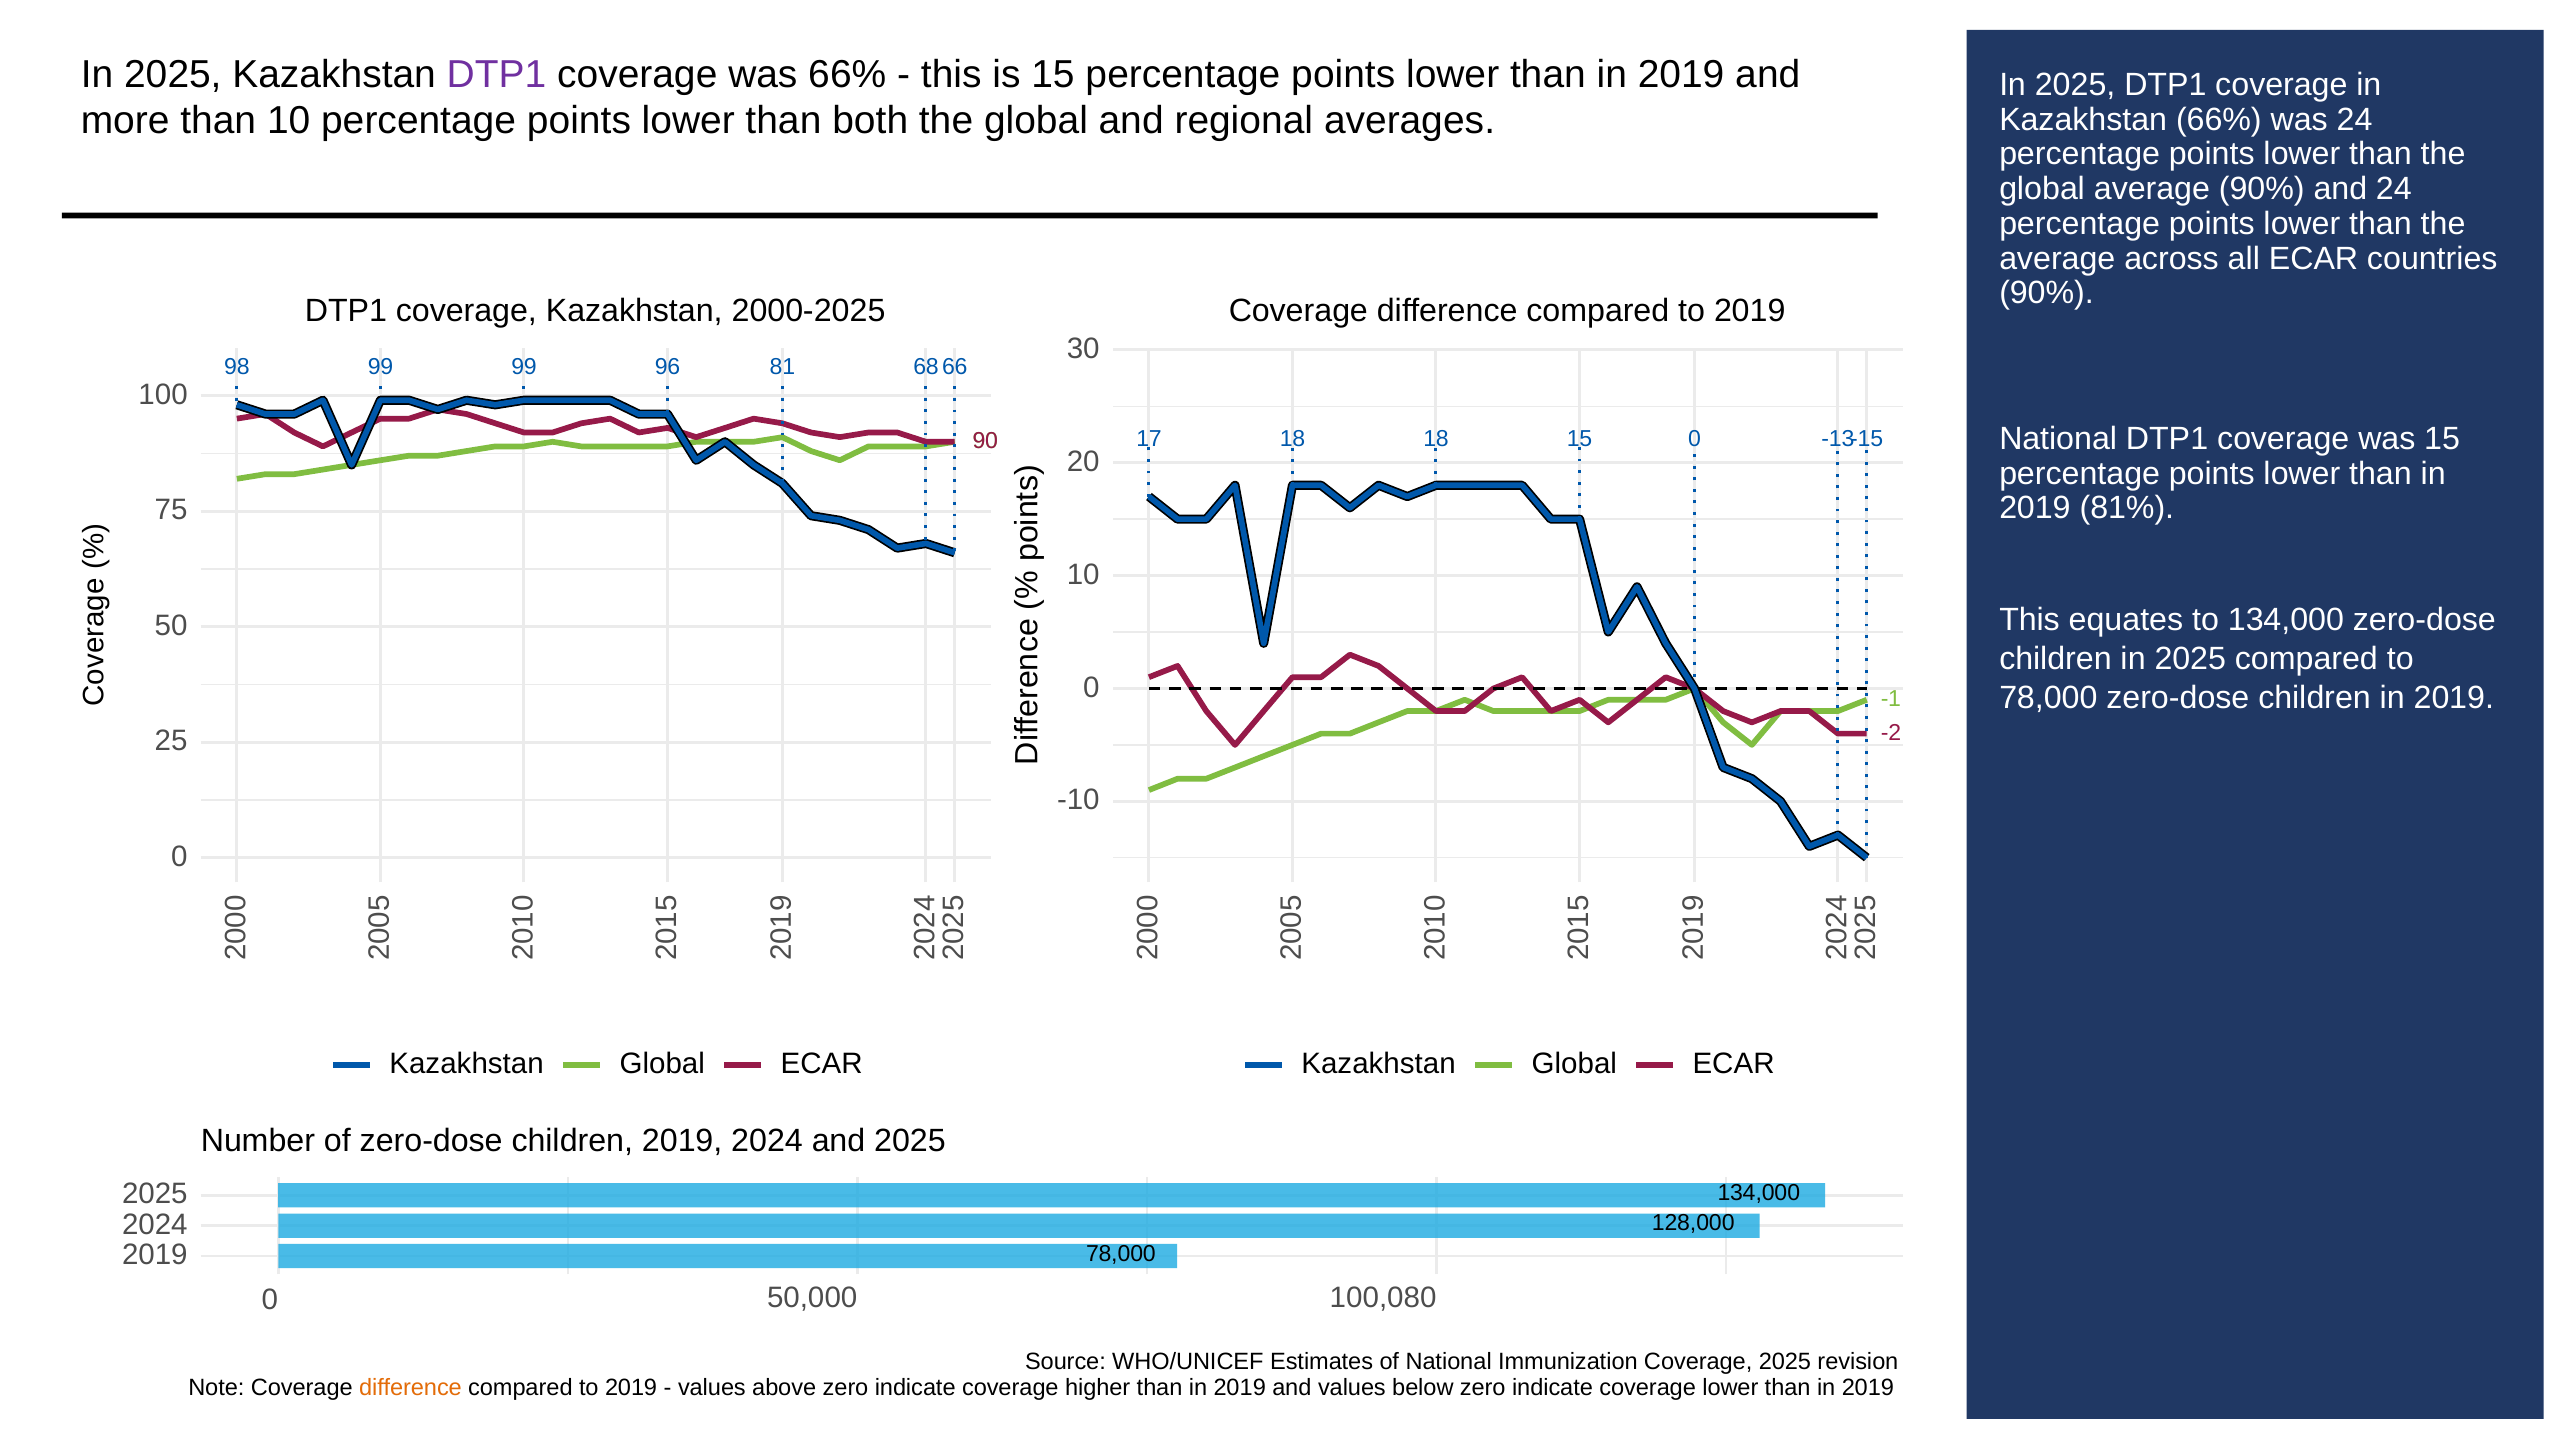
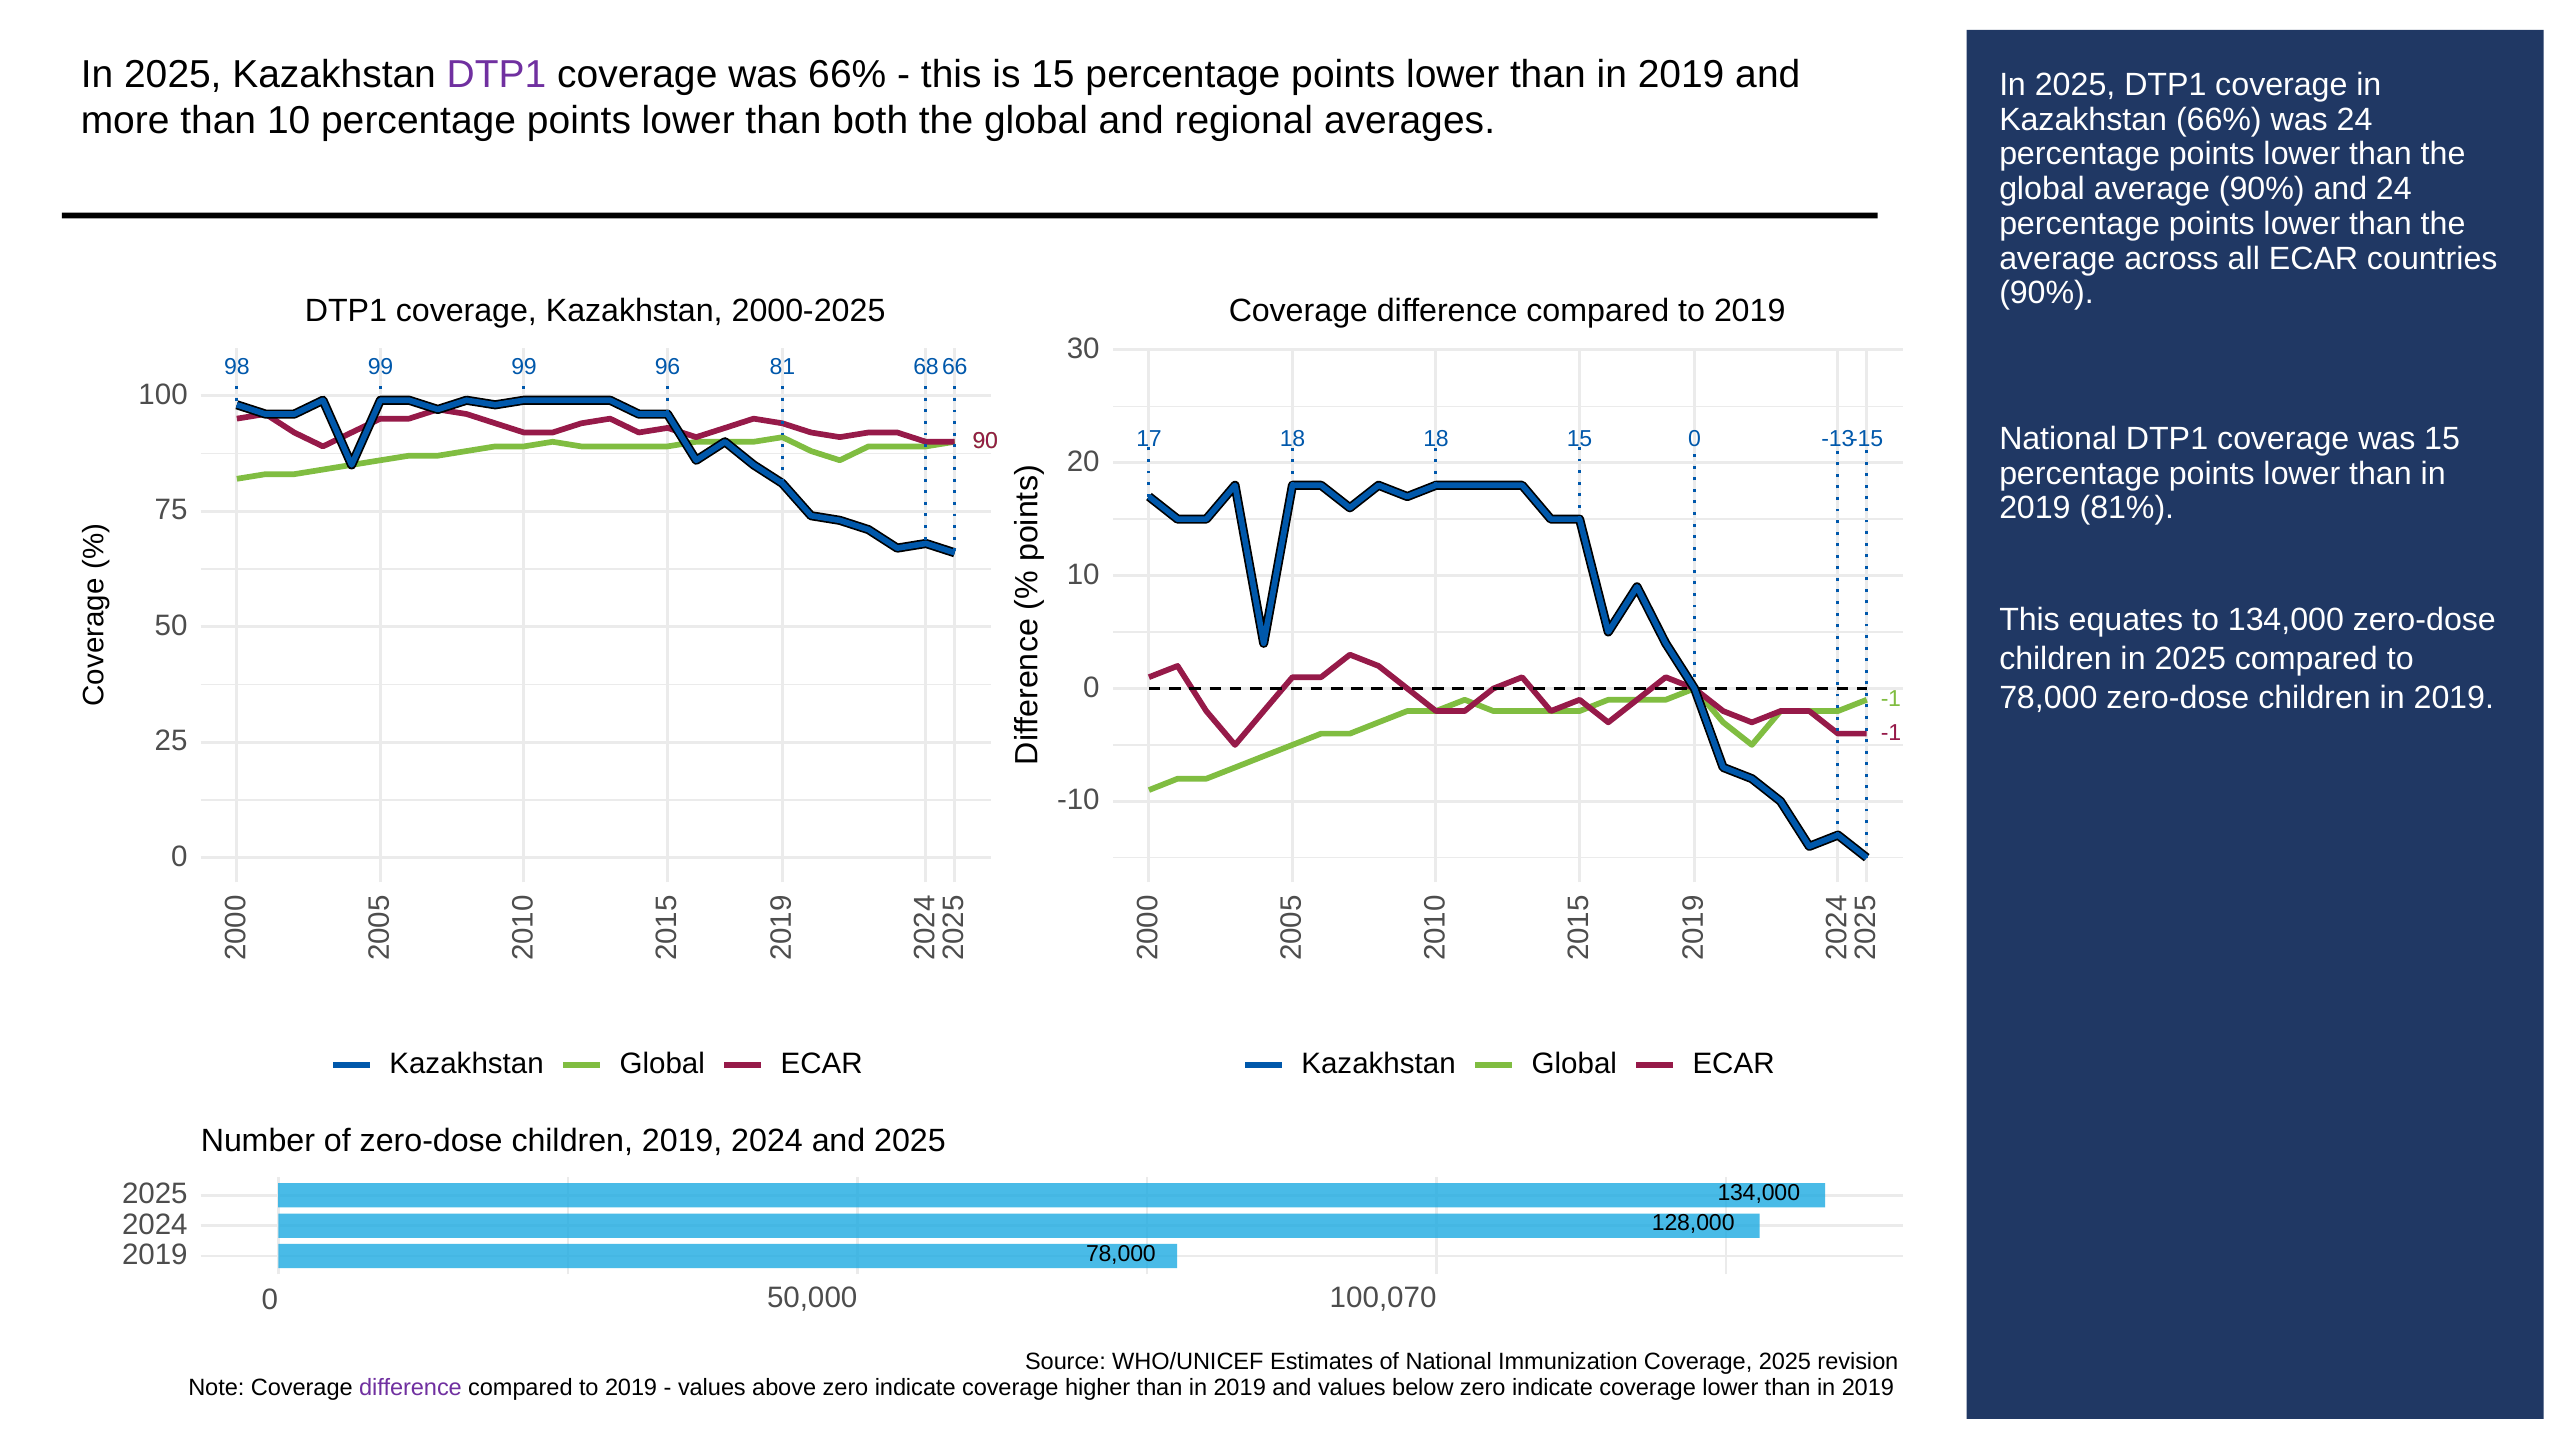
-2 at (1891, 733): -2 -> -1
100,080: 100,080 -> 100,070
difference at (410, 1387) colour: orange -> purple
